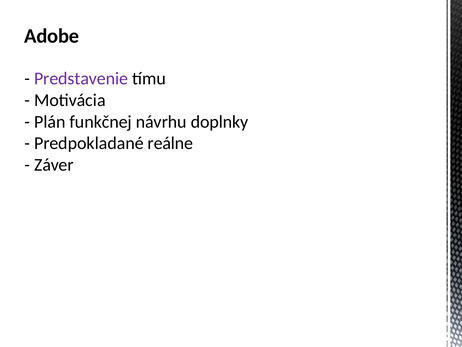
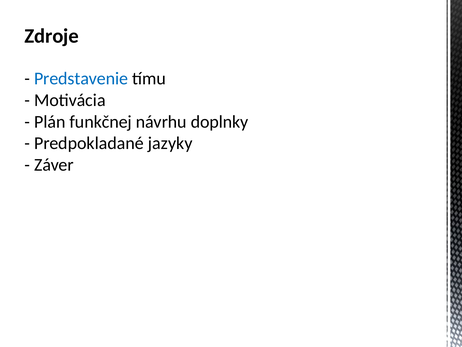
Adobe: Adobe -> Zdroje
Predstavenie colour: purple -> blue
reálne: reálne -> jazyky
